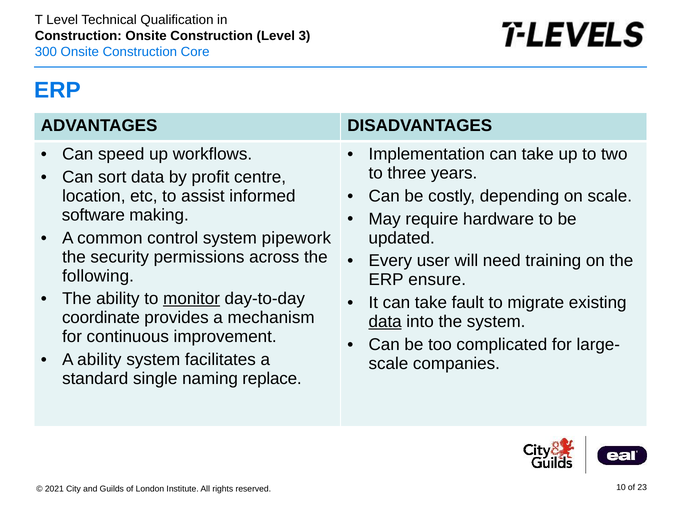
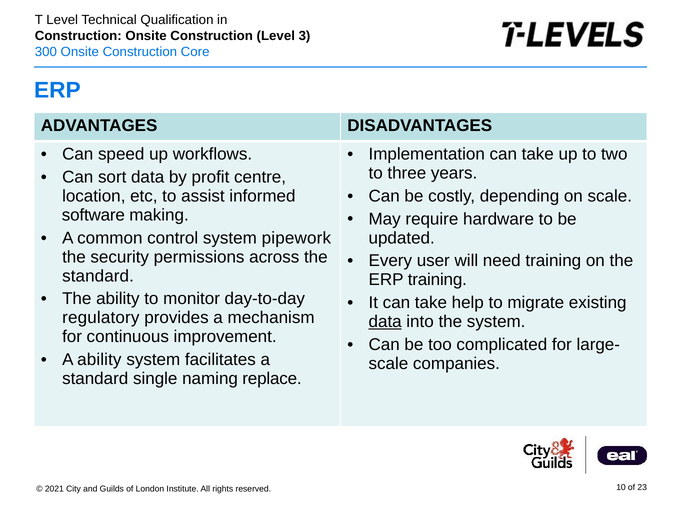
following at (98, 276): following -> standard
ERP ensure: ensure -> training
monitor underline: present -> none
fault: fault -> help
coordinate: coordinate -> regulatory
